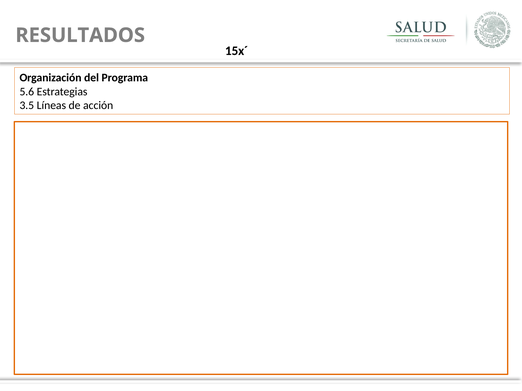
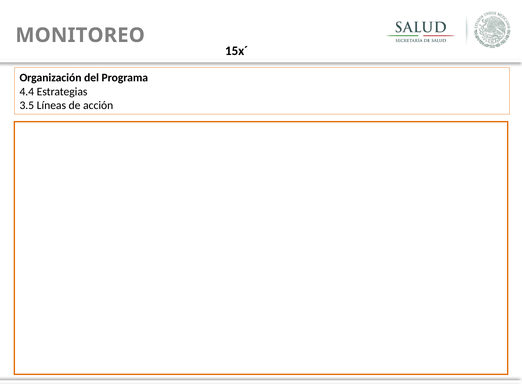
RESULTADOS: RESULTADOS -> MONITOREO
5.6: 5.6 -> 4.4
